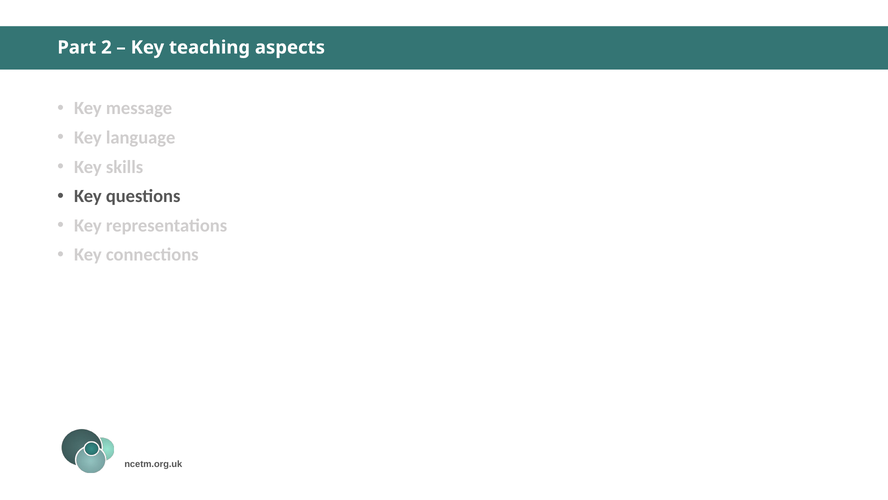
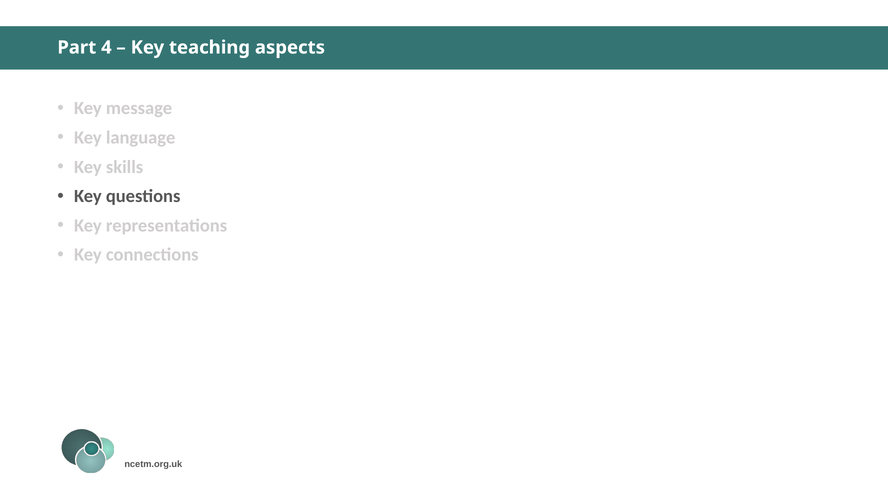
2: 2 -> 4
